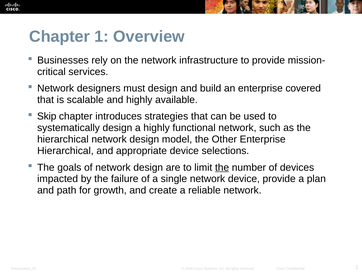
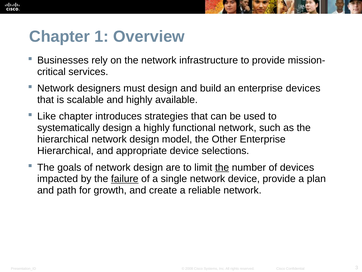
enterprise covered: covered -> devices
Skip: Skip -> Like
failure underline: none -> present
